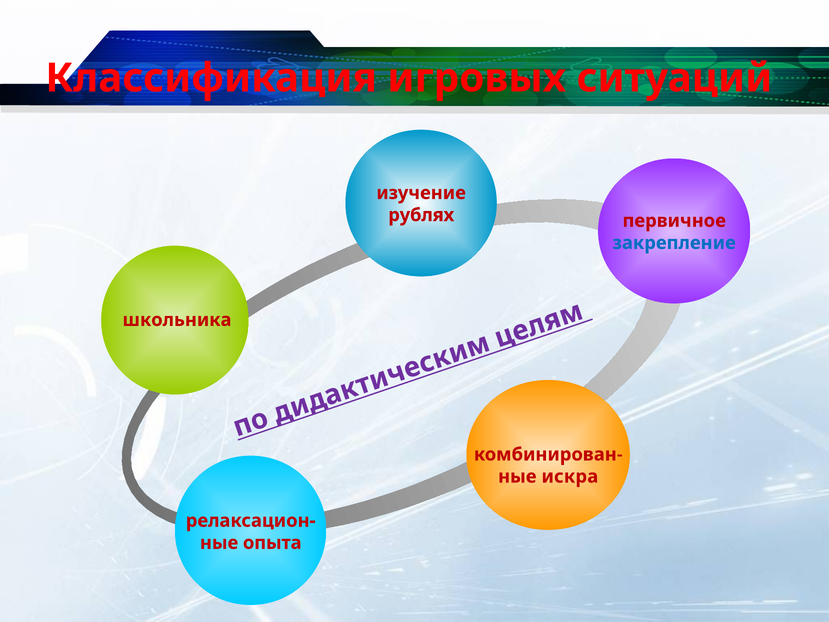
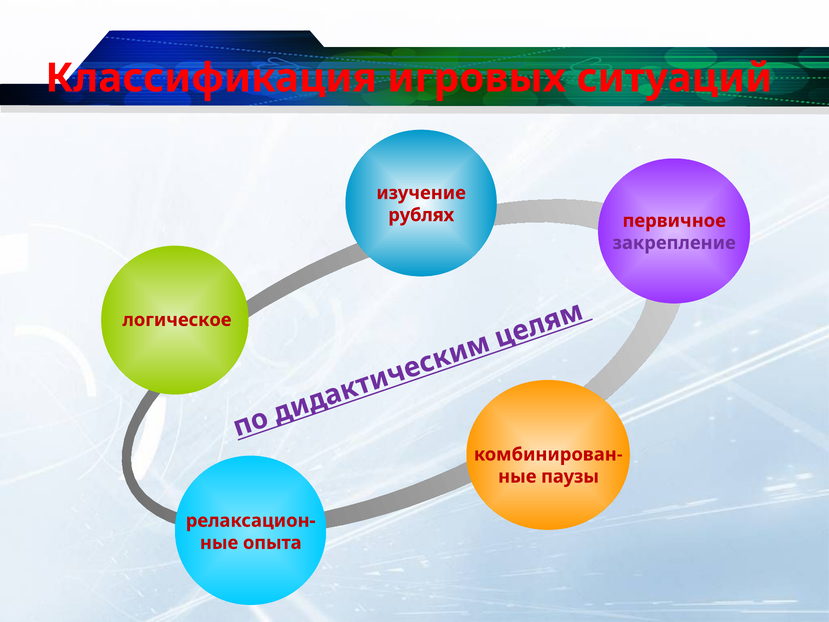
закрепление colour: blue -> purple
школьника: школьника -> логическое
искра: искра -> паузы
